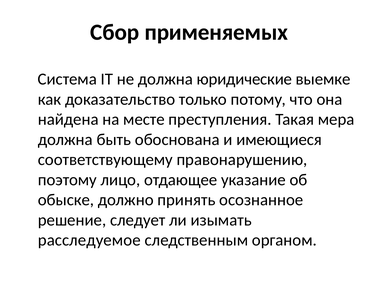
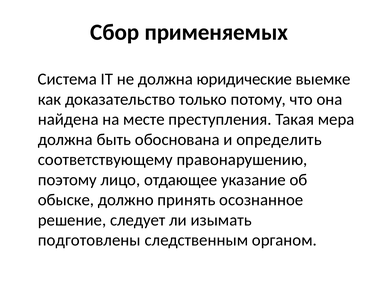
имеющиеся: имеющиеся -> определить
расследуемое: расследуемое -> подготовлены
